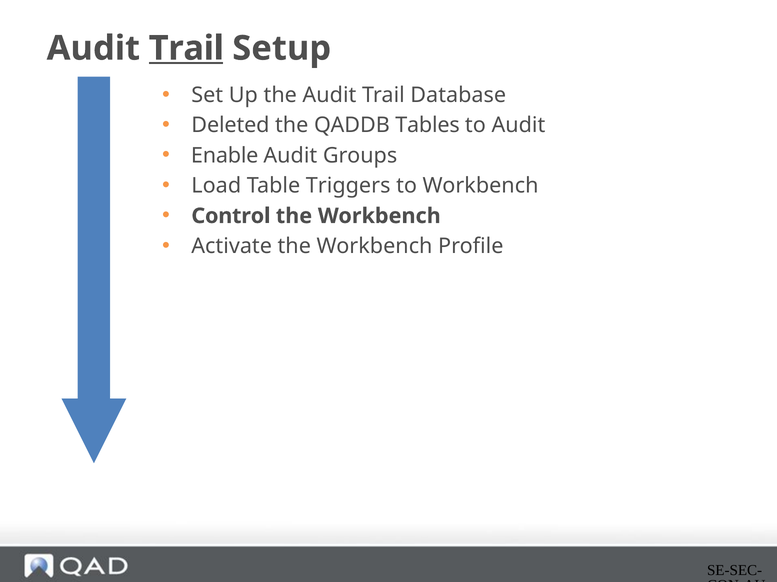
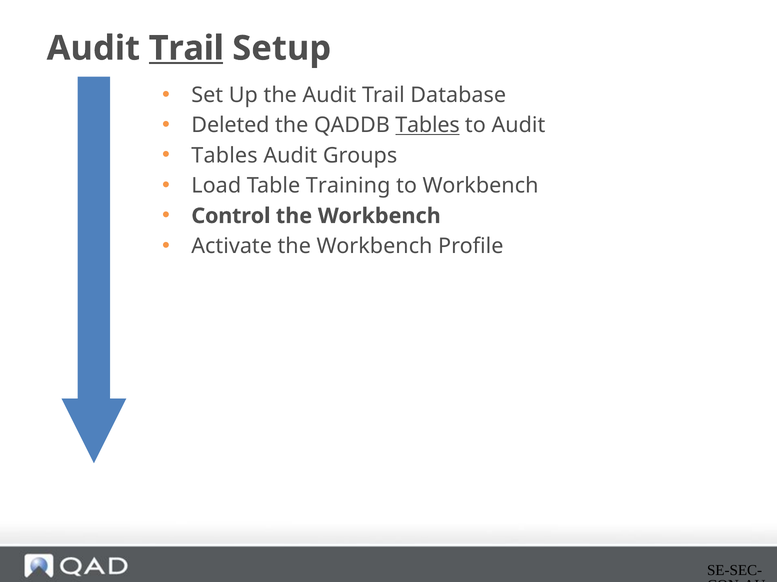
Tables at (428, 125) underline: none -> present
Enable at (225, 156): Enable -> Tables
Triggers: Triggers -> Training
